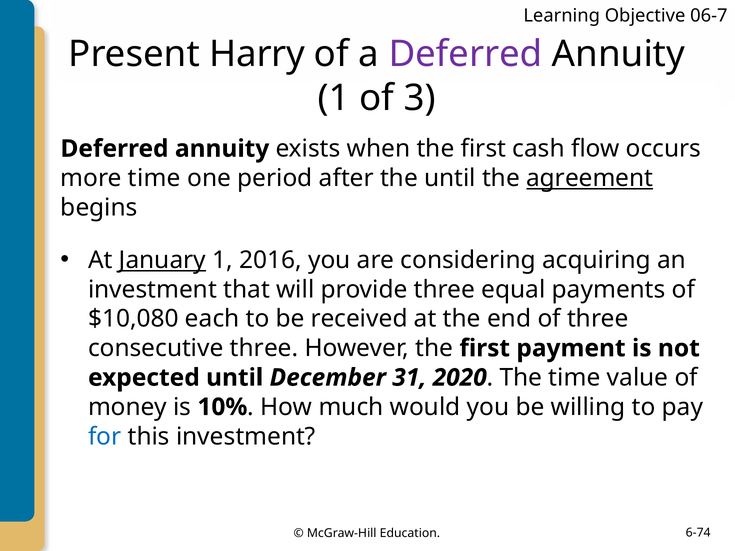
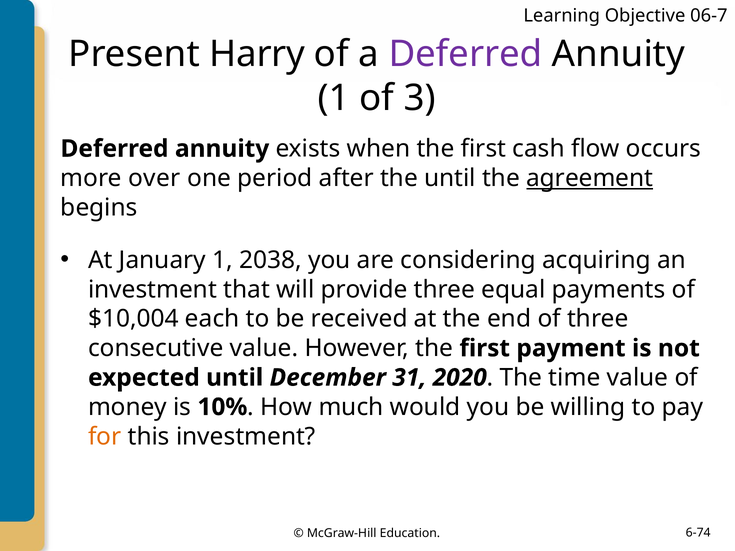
more time: time -> over
January underline: present -> none
2016: 2016 -> 2038
$10,080: $10,080 -> $10,004
consecutive three: three -> value
for colour: blue -> orange
